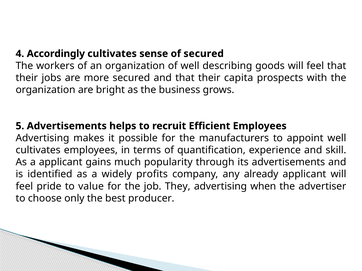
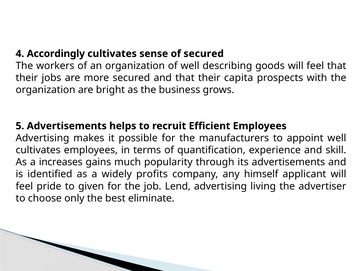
a applicant: applicant -> increases
already: already -> himself
value: value -> given
They: They -> Lend
when: when -> living
producer: producer -> eliminate
